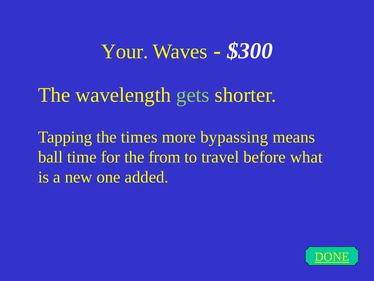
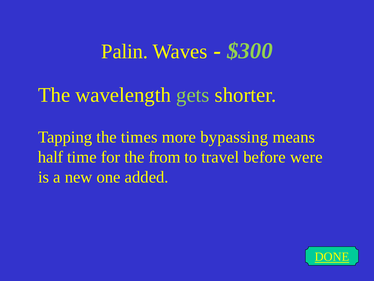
Your: Your -> Palin
$300 colour: white -> light green
ball: ball -> half
what: what -> were
